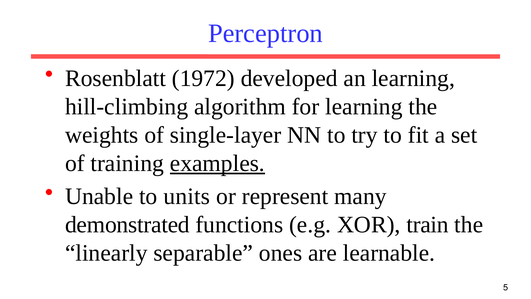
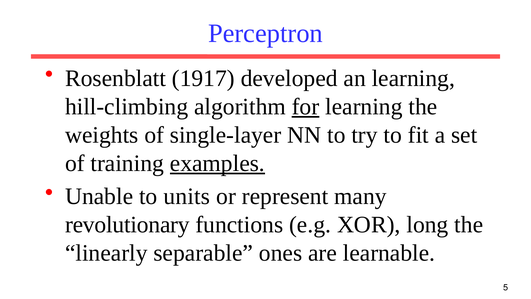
1972: 1972 -> 1917
for underline: none -> present
demonstrated: demonstrated -> revolutionary
train: train -> long
